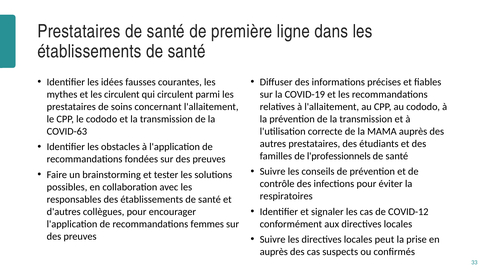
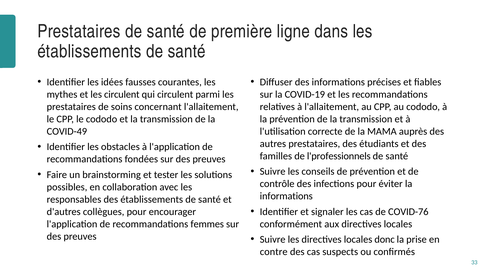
COVID-63: COVID-63 -> COVID-49
respiratoires at (286, 196): respiratoires -> informations
COVID-12: COVID-12 -> COVID-76
peut: peut -> donc
auprès at (274, 251): auprès -> contre
